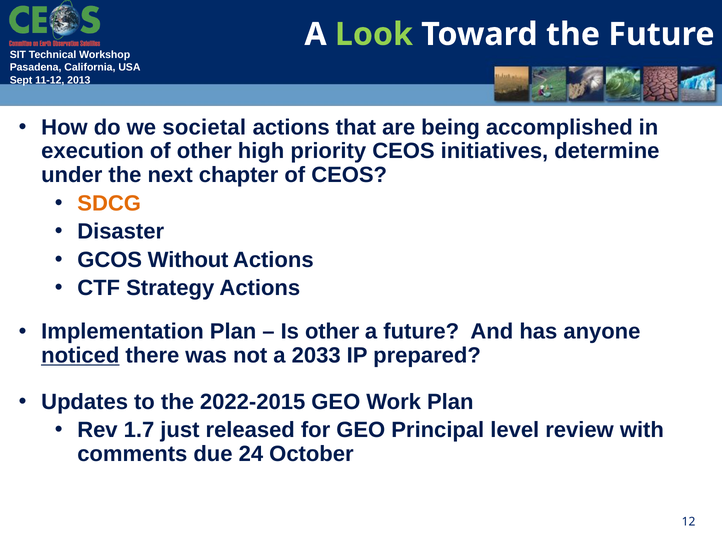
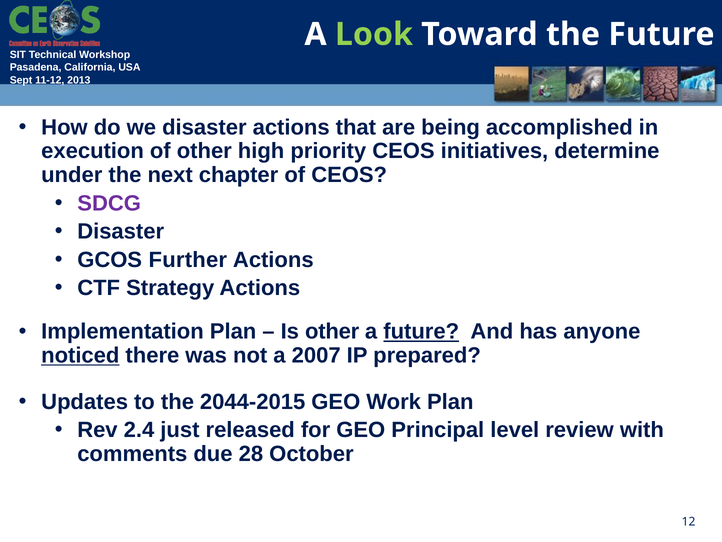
we societal: societal -> disaster
SDCG colour: orange -> purple
Without: Without -> Further
future at (421, 331) underline: none -> present
2033: 2033 -> 2007
2022-2015: 2022-2015 -> 2044-2015
1.7: 1.7 -> 2.4
24: 24 -> 28
